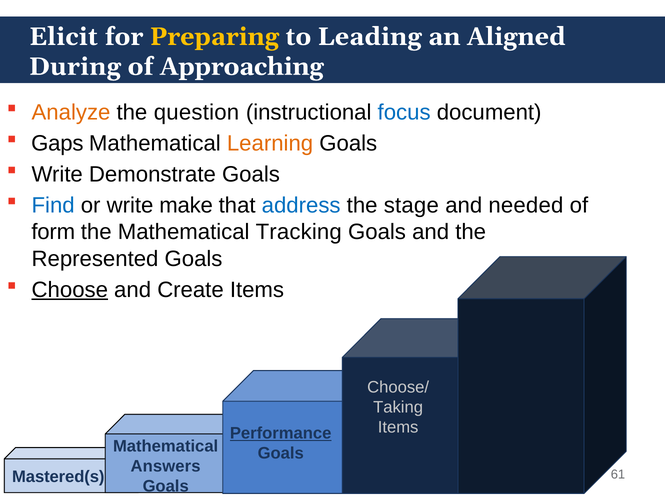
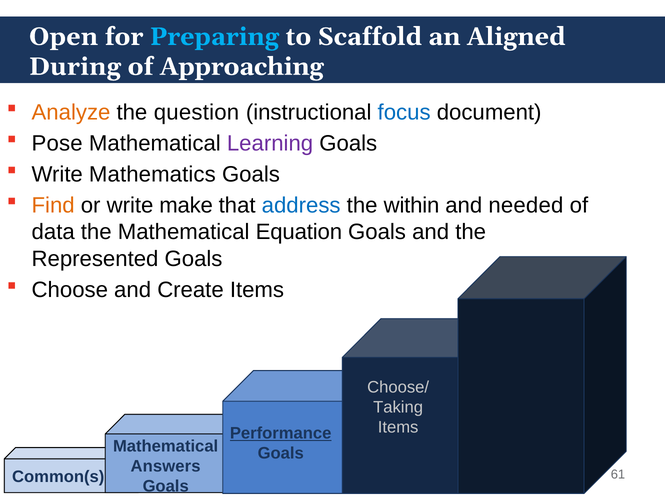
Elicit: Elicit -> Open
Preparing colour: yellow -> light blue
Leading: Leading -> Scaffold
Gaps: Gaps -> Pose
Learning colour: orange -> purple
Demonstrate: Demonstrate -> Mathematics
Find colour: blue -> orange
stage: stage -> within
form: form -> data
Tracking: Tracking -> Equation
Choose underline: present -> none
Mastered(s: Mastered(s -> Common(s
